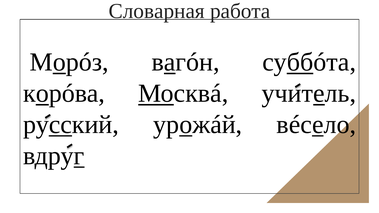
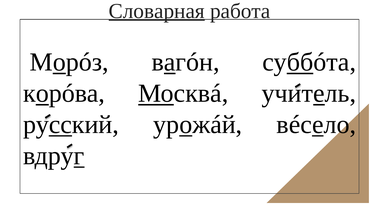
Словарная underline: none -> present
